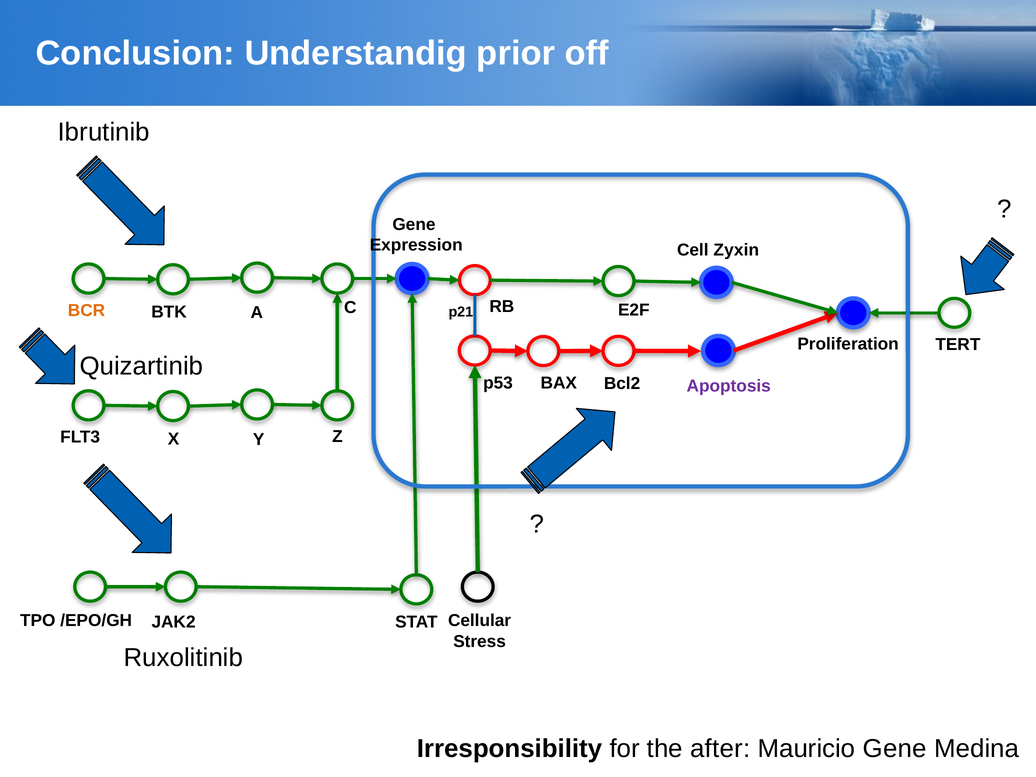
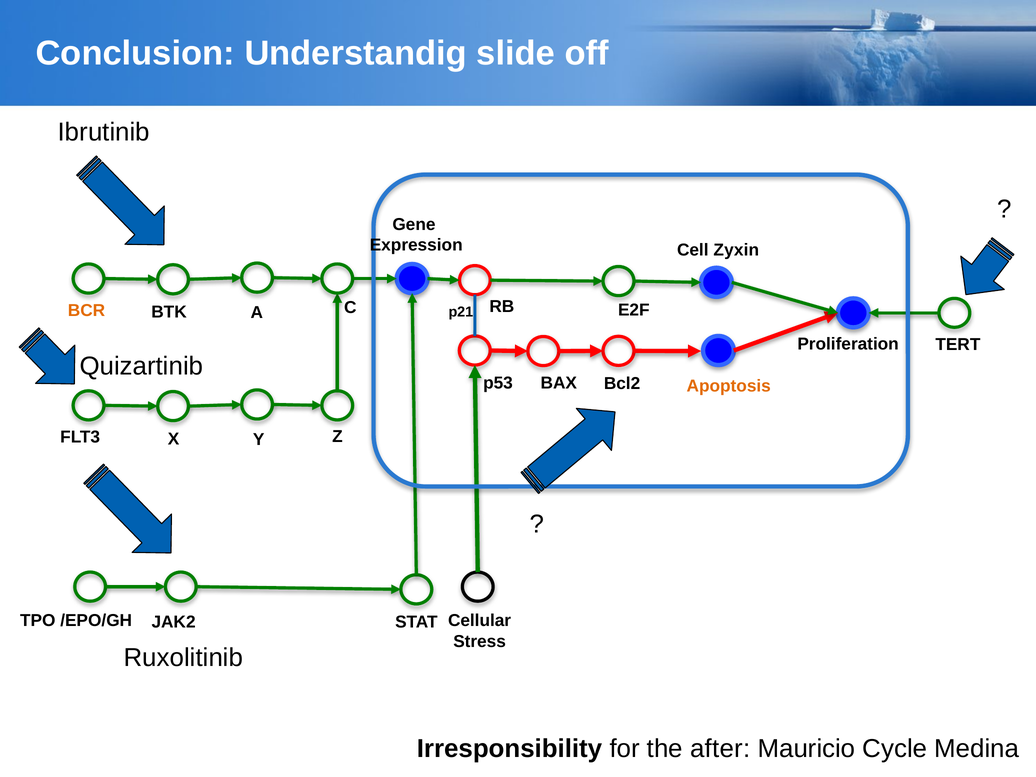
prior: prior -> slide
Apoptosis colour: purple -> orange
Mauricio Gene: Gene -> Cycle
